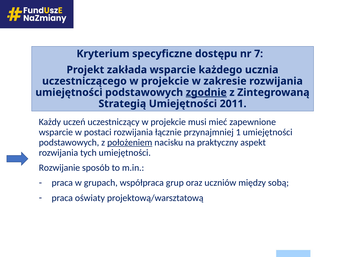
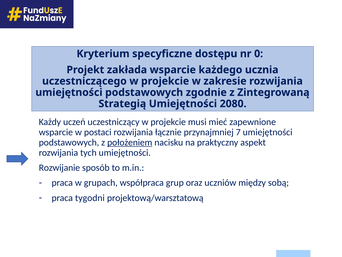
7: 7 -> 0
zgodnie underline: present -> none
2011: 2011 -> 2080
1: 1 -> 7
oświaty: oświaty -> tygodni
